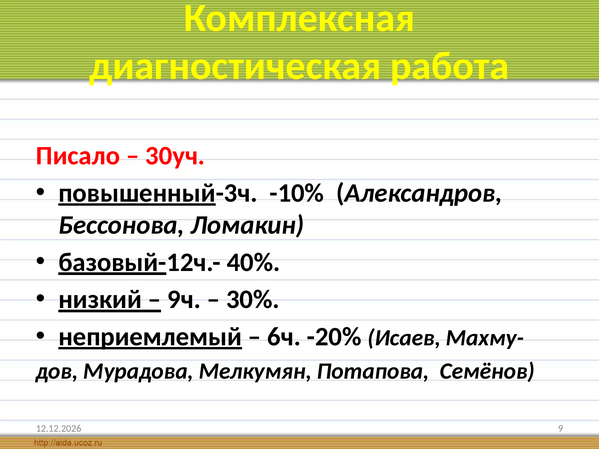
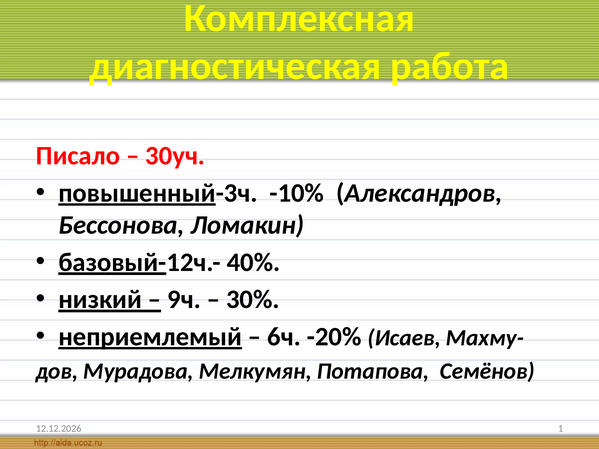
9: 9 -> 1
